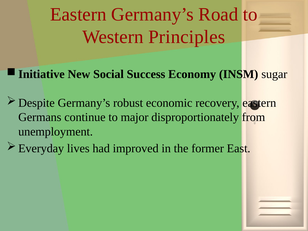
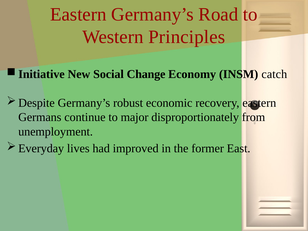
Success: Success -> Change
sugar: sugar -> catch
